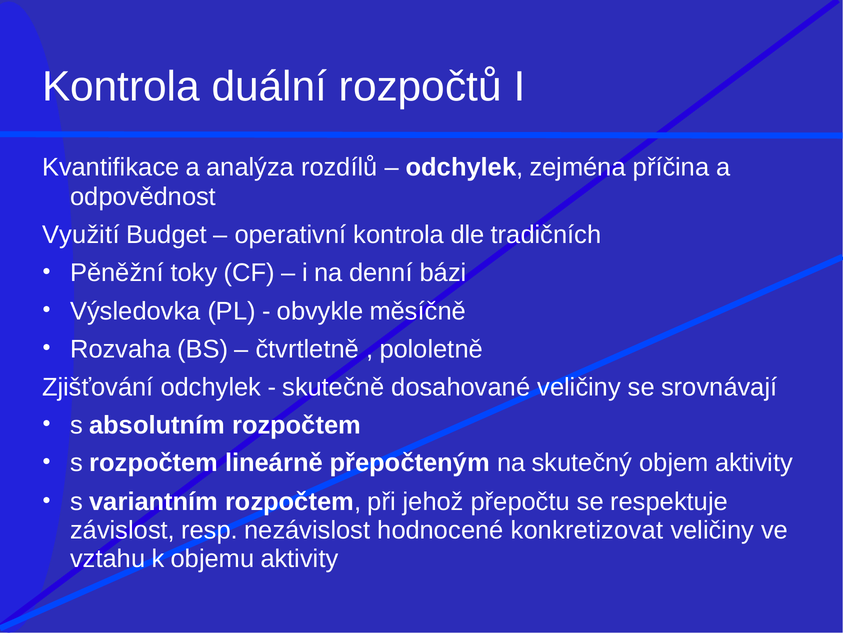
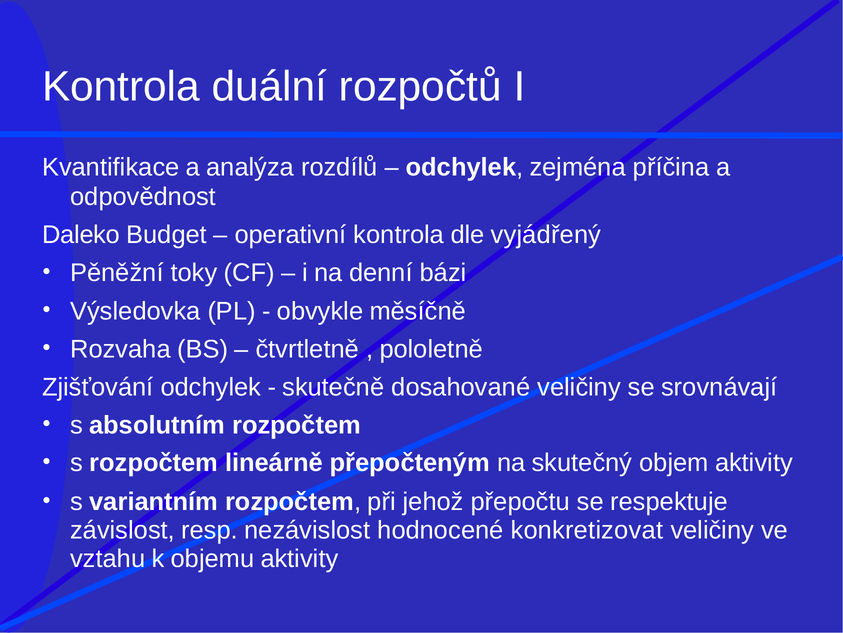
Využití: Využití -> Daleko
tradičních: tradičních -> vyjádřený
